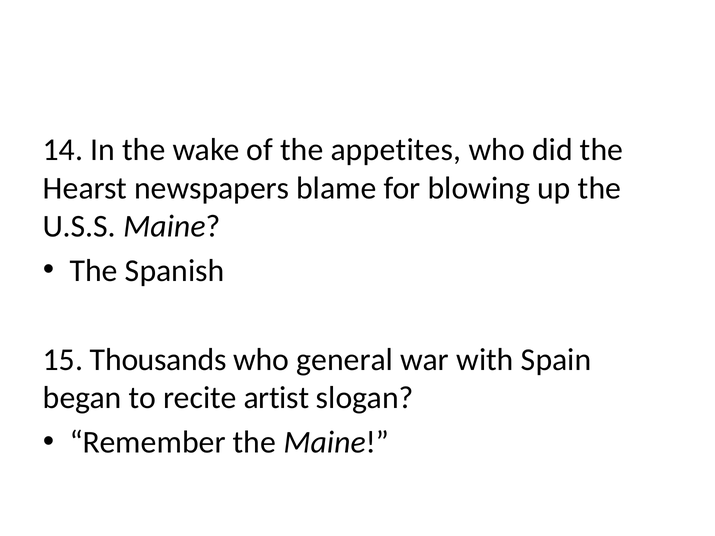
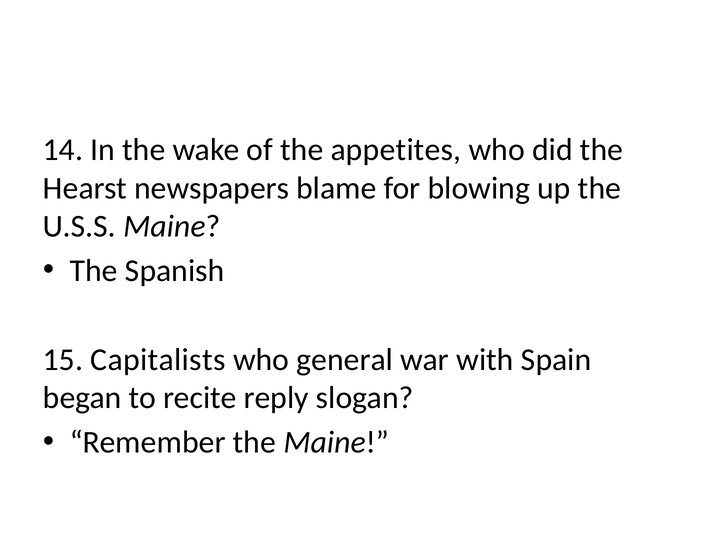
Thousands: Thousands -> Capitalists
artist: artist -> reply
